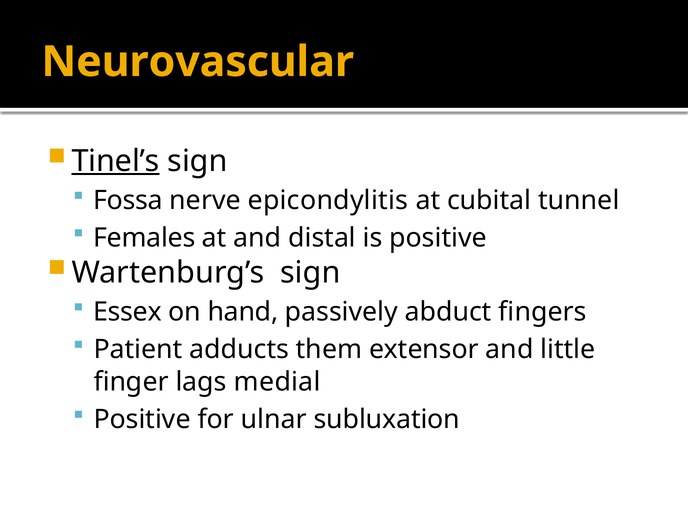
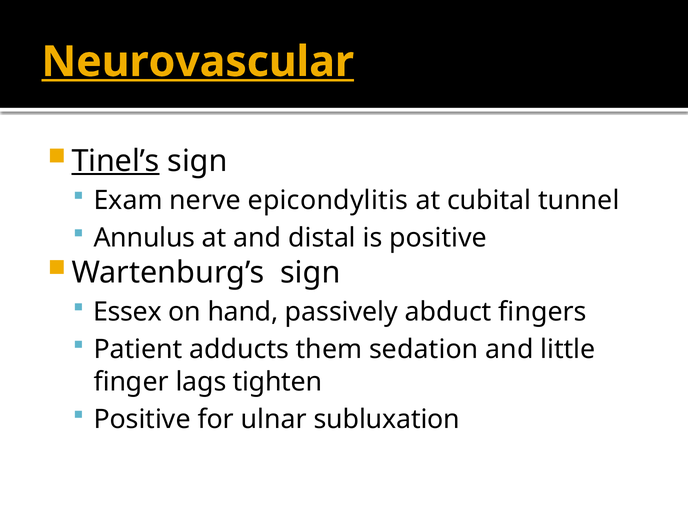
Neurovascular underline: none -> present
Fossa: Fossa -> Exam
Females: Females -> Annulus
extensor: extensor -> sedation
medial: medial -> tighten
